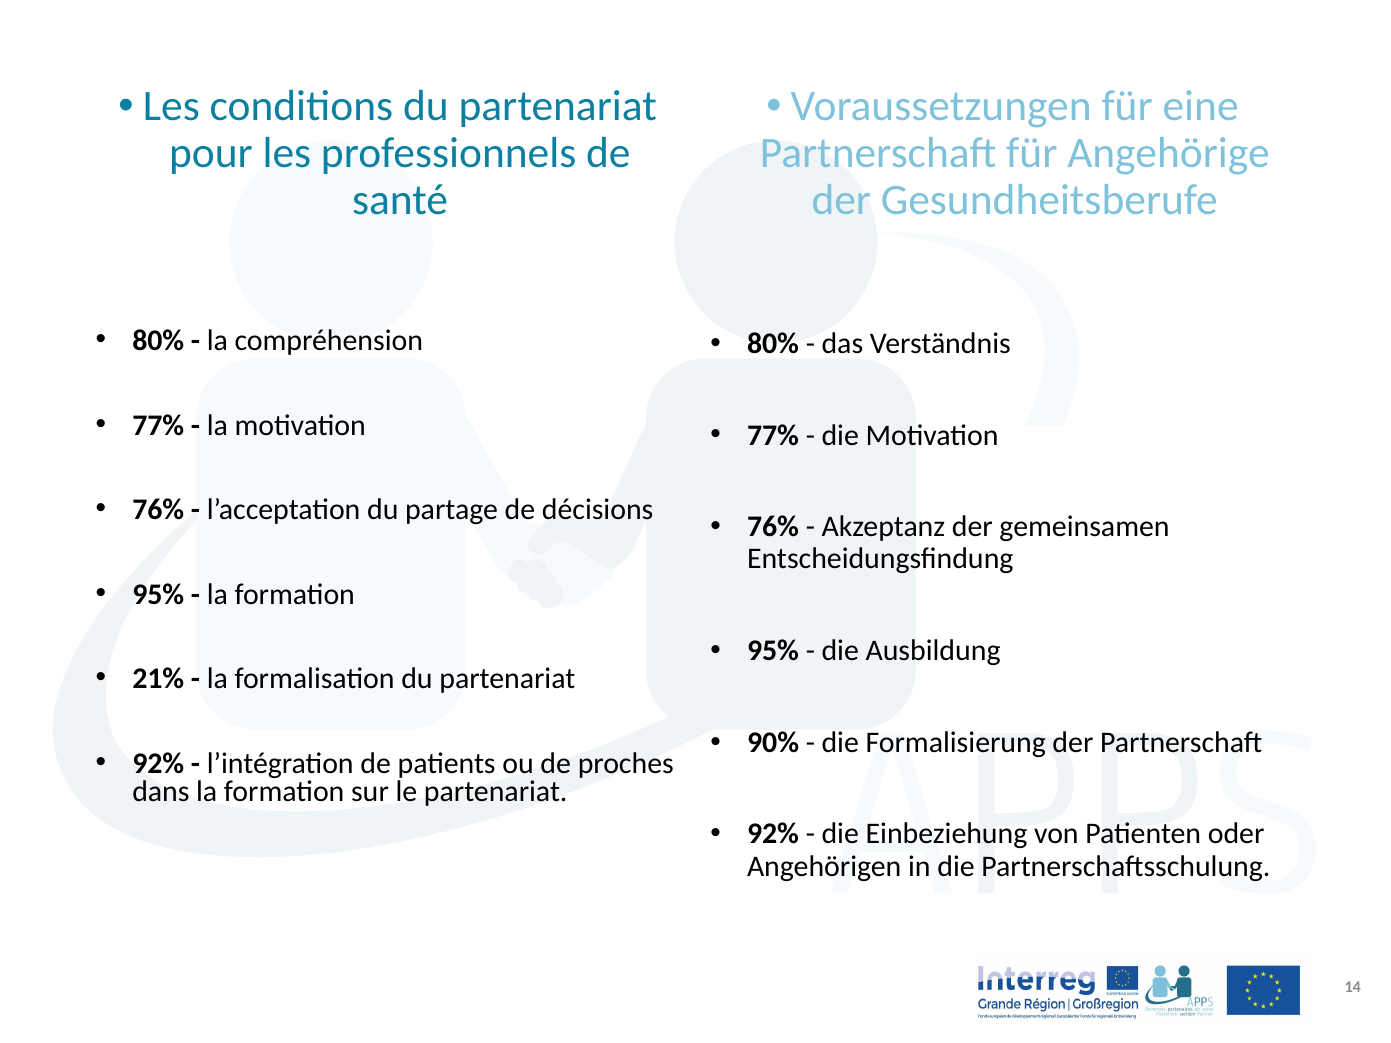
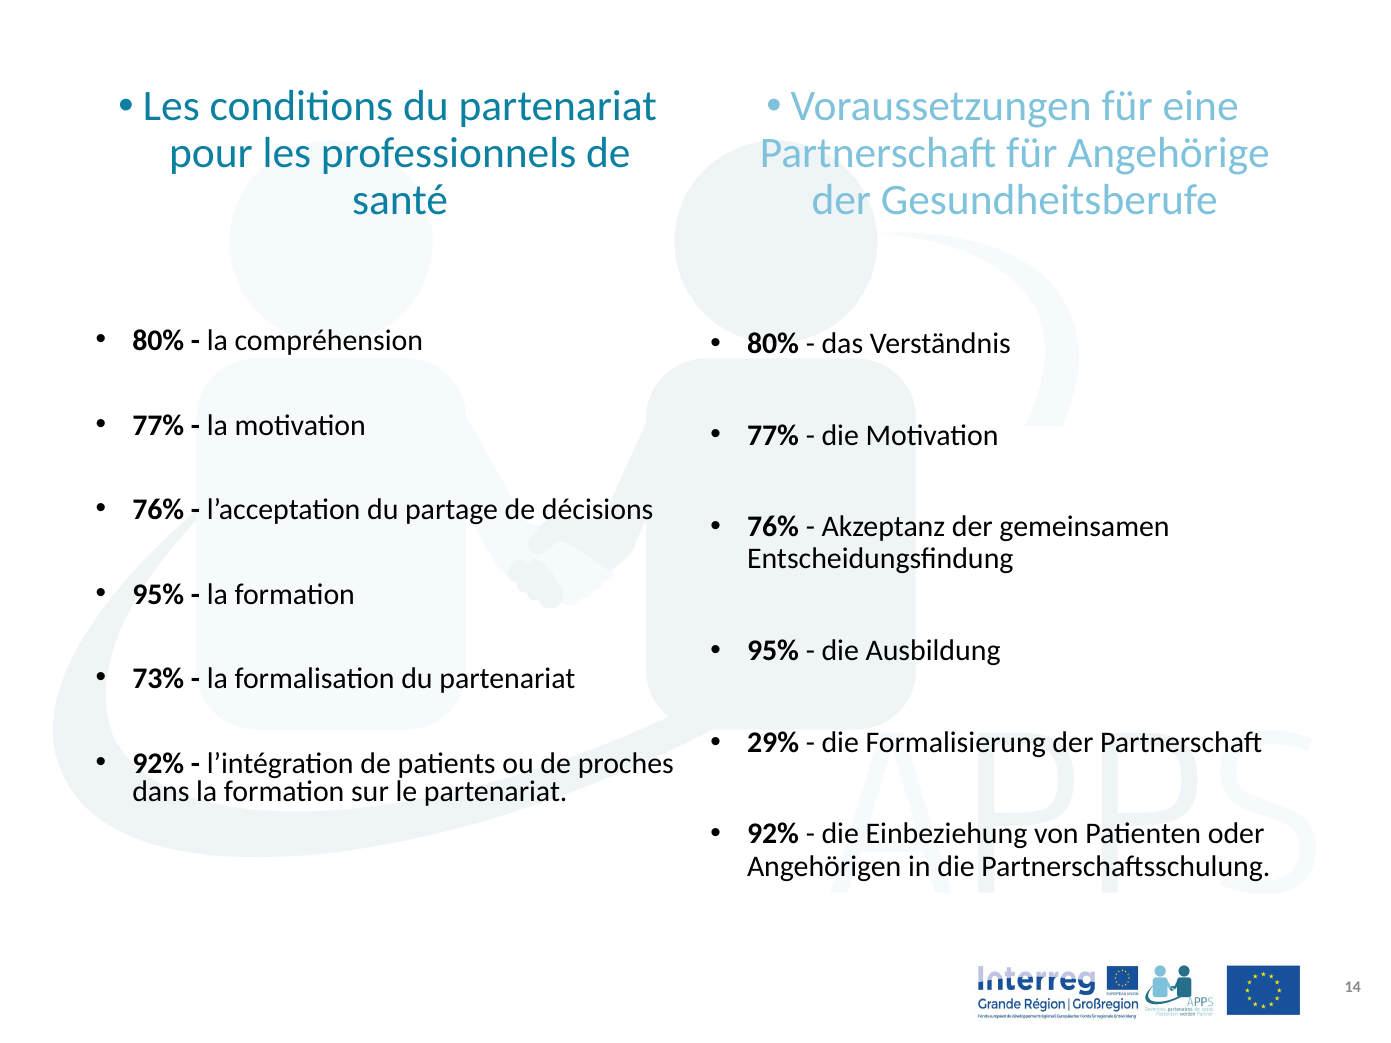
21%: 21% -> 73%
90%: 90% -> 29%
